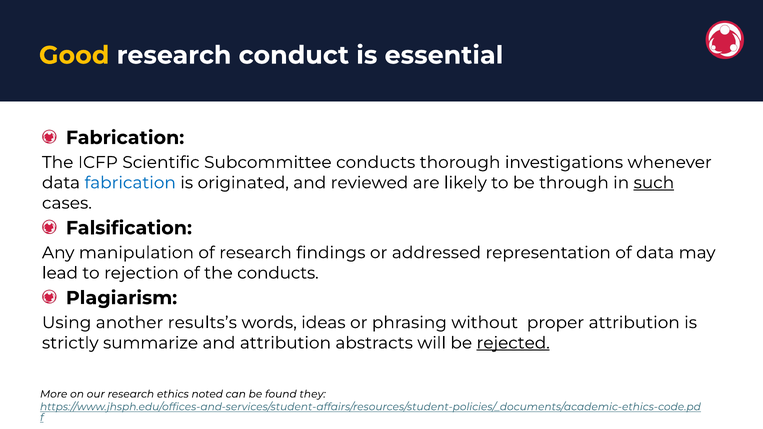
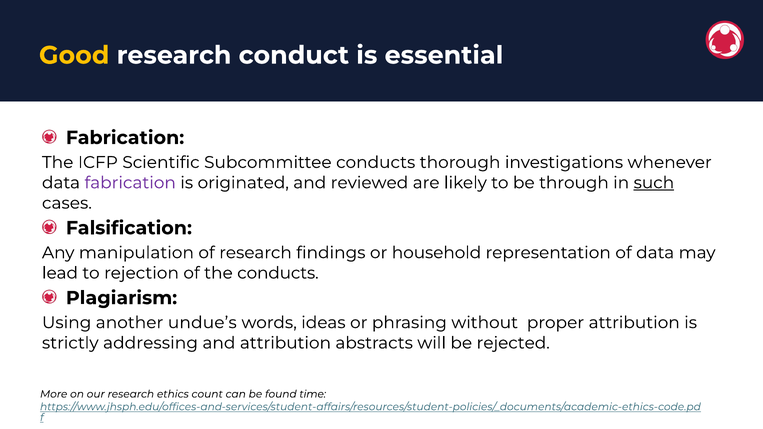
fabrication at (130, 183) colour: blue -> purple
addressed: addressed -> household
results’s: results’s -> undue’s
summarize: summarize -> addressing
rejected underline: present -> none
noted: noted -> count
they: they -> time
